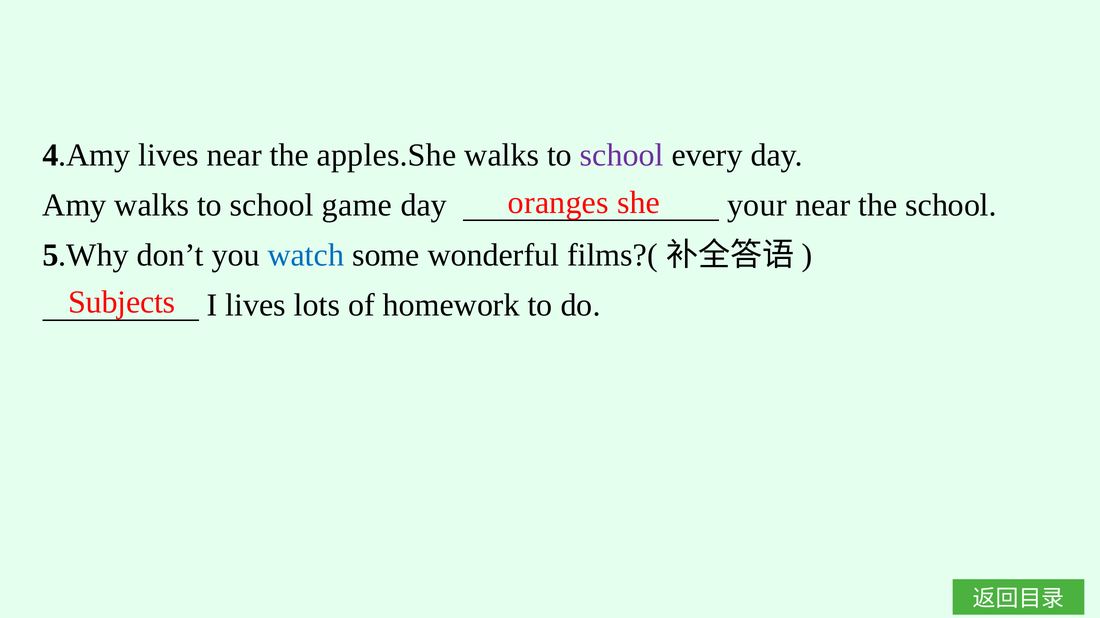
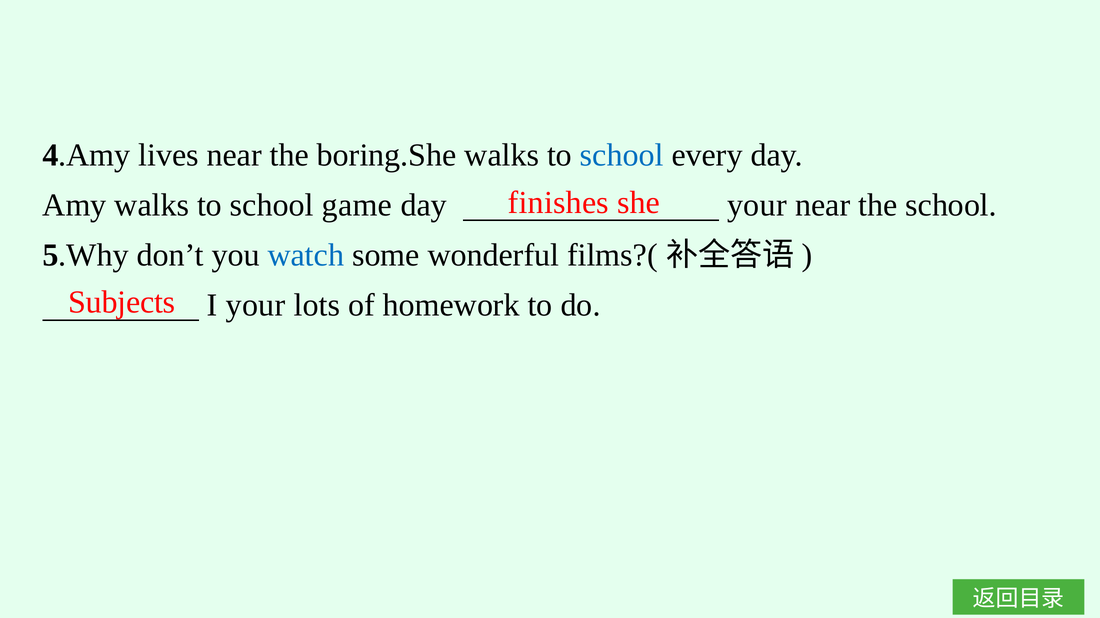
apples.She: apples.She -> boring.She
school at (622, 155) colour: purple -> blue
oranges: oranges -> finishes
I lives: lives -> your
